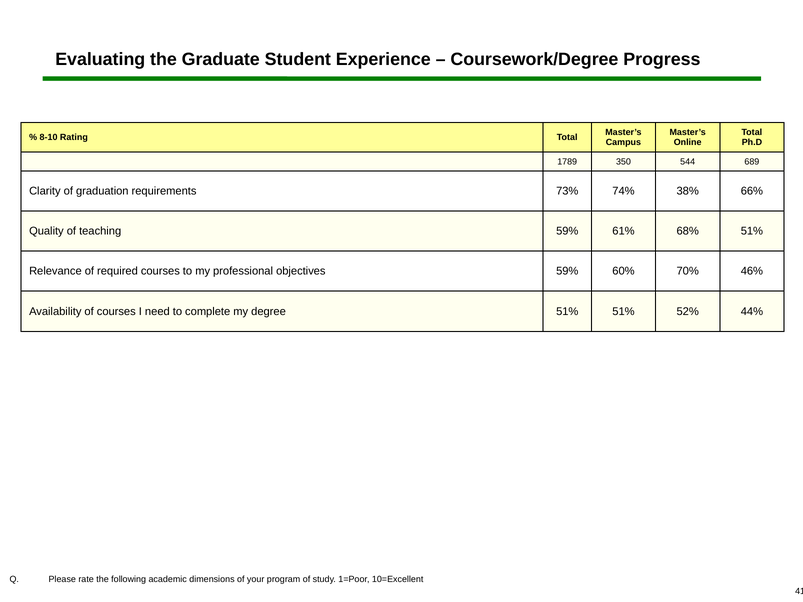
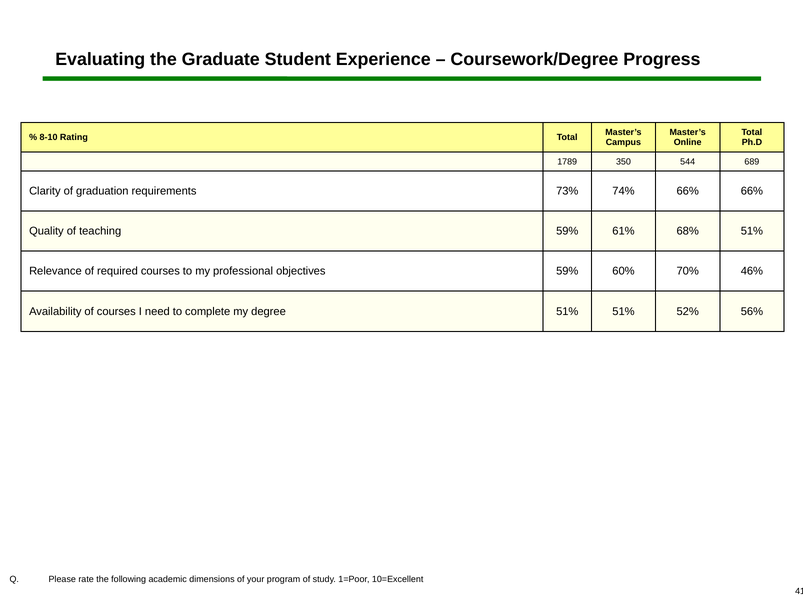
74% 38%: 38% -> 66%
44%: 44% -> 56%
